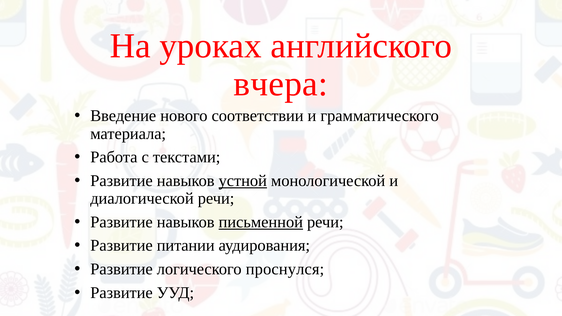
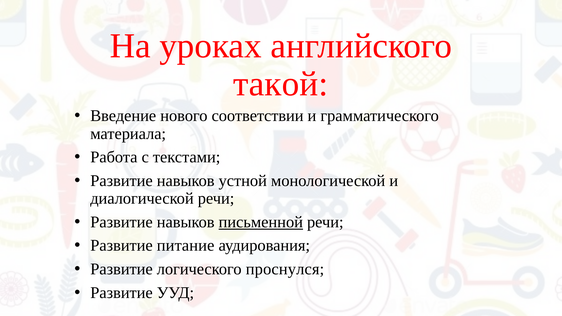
вчера: вчера -> такой
устной underline: present -> none
питании: питании -> питание
